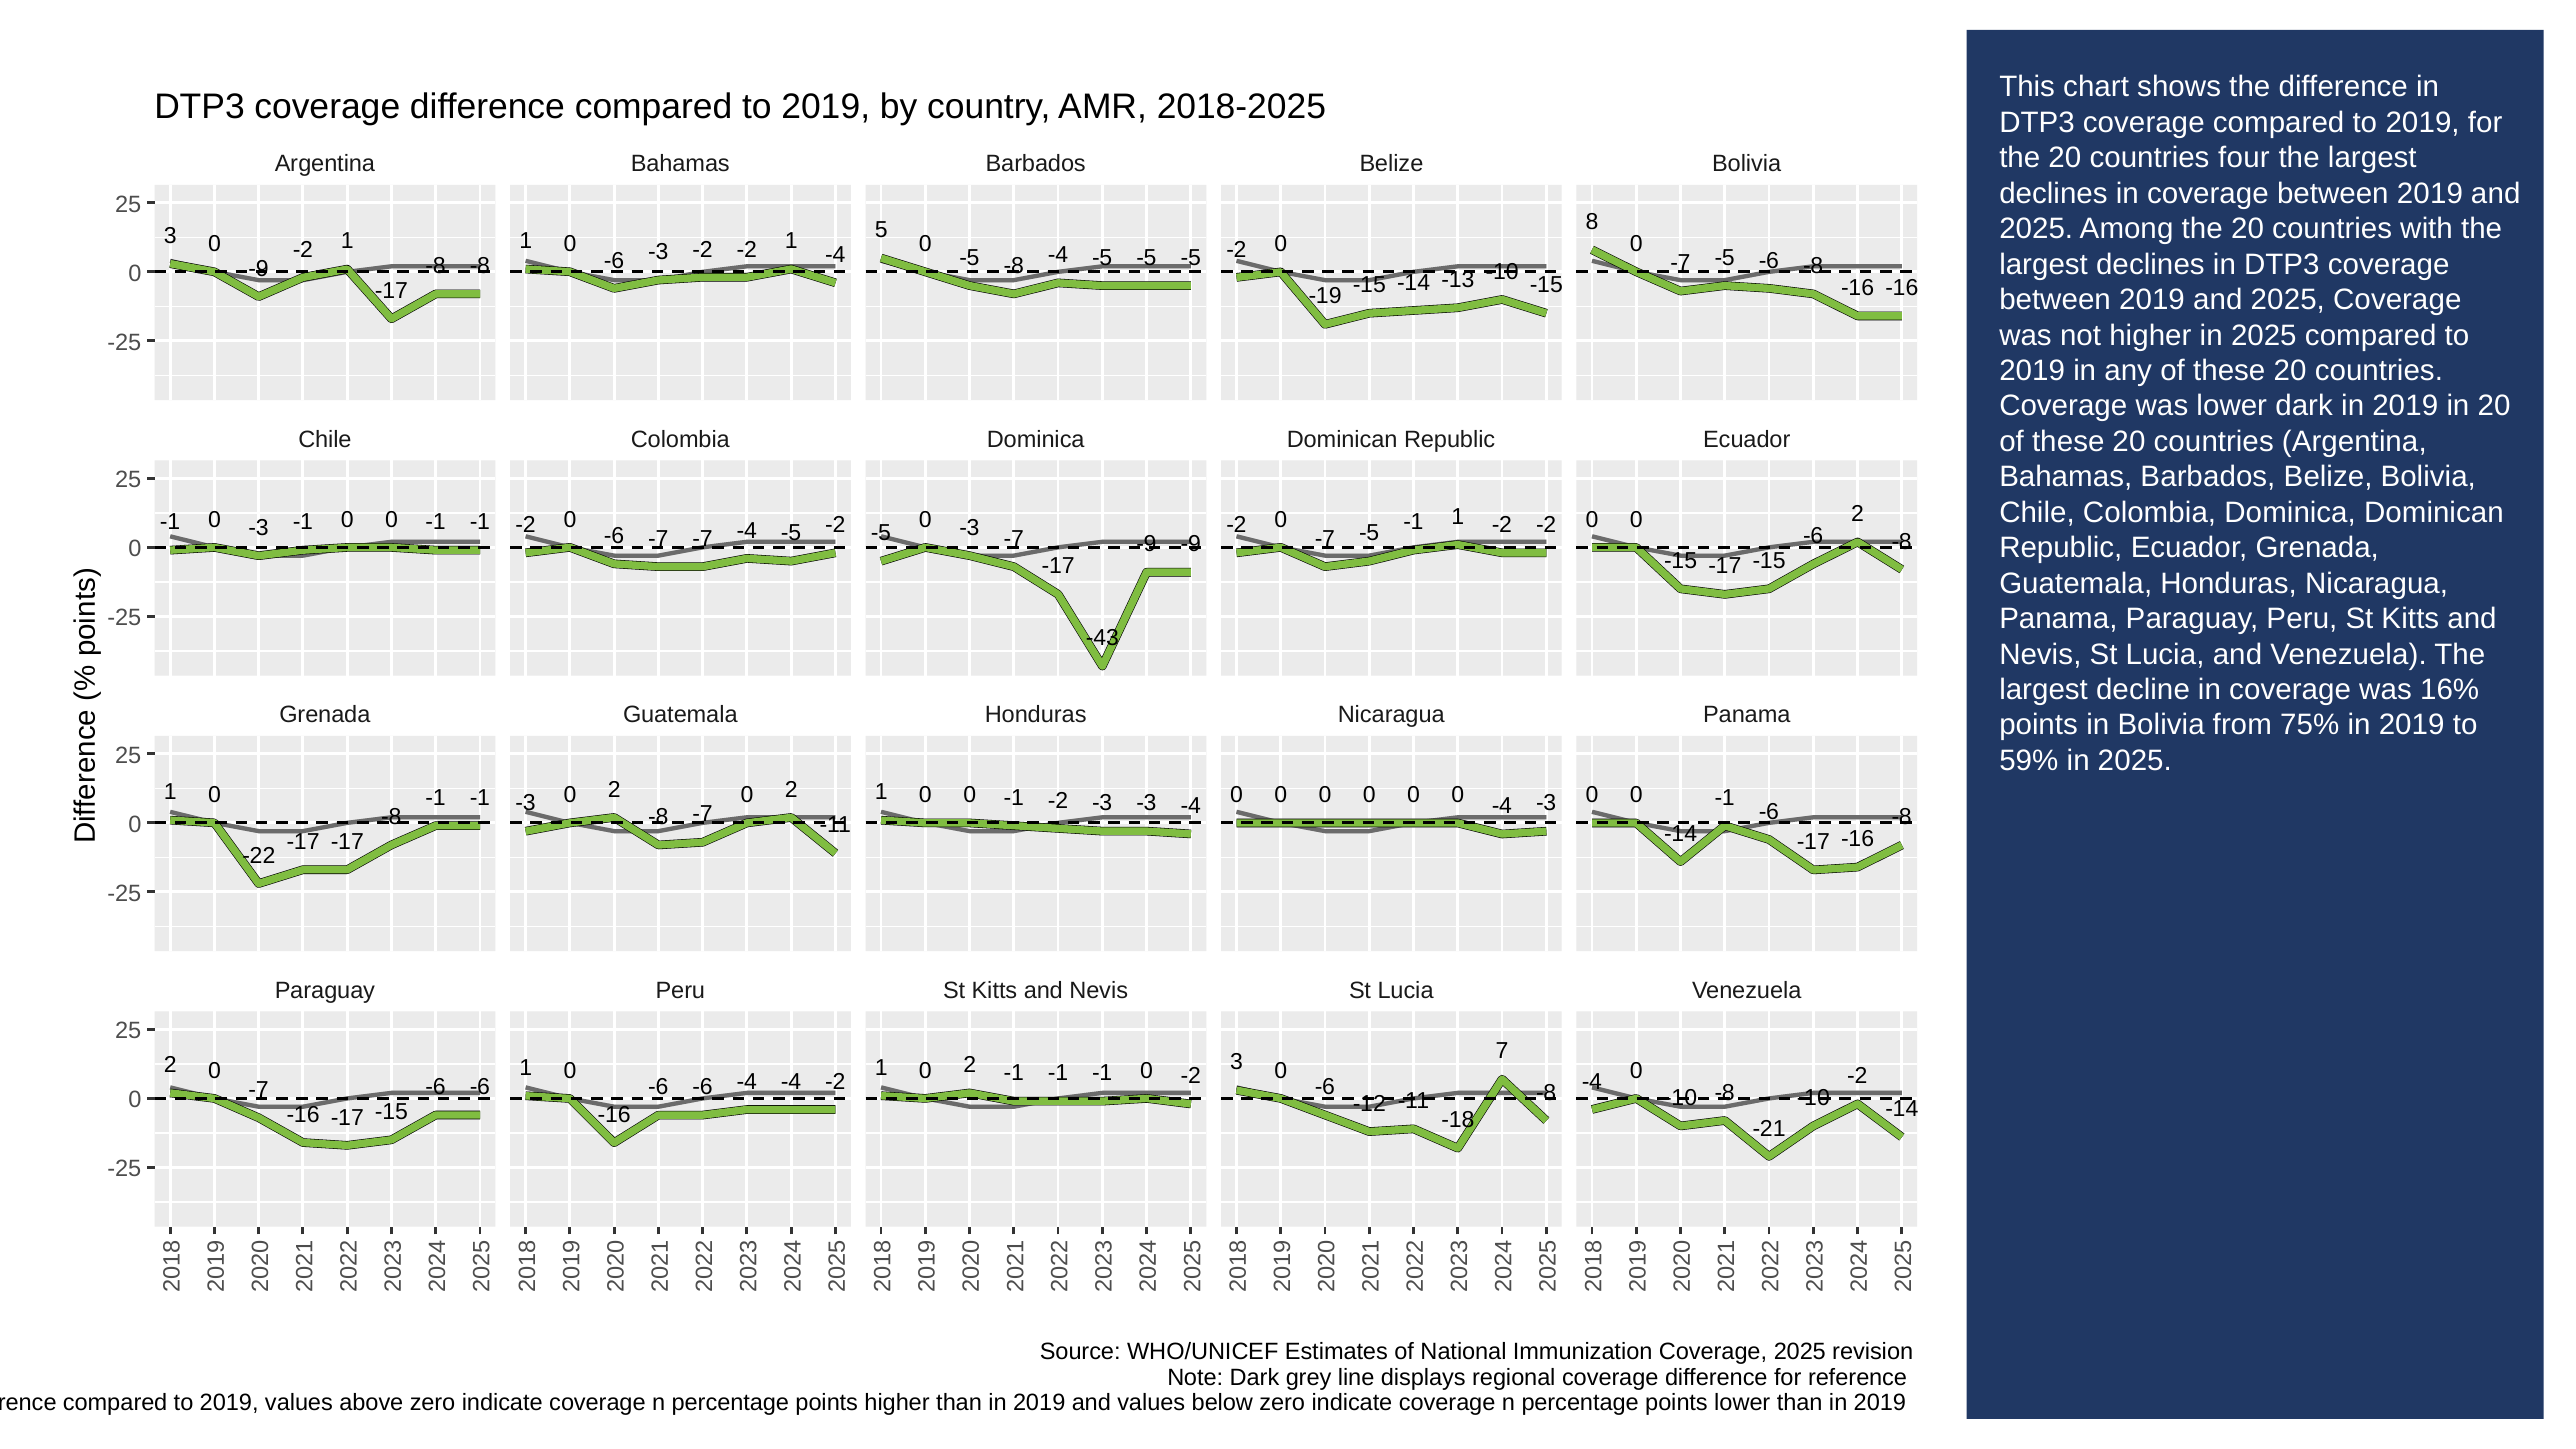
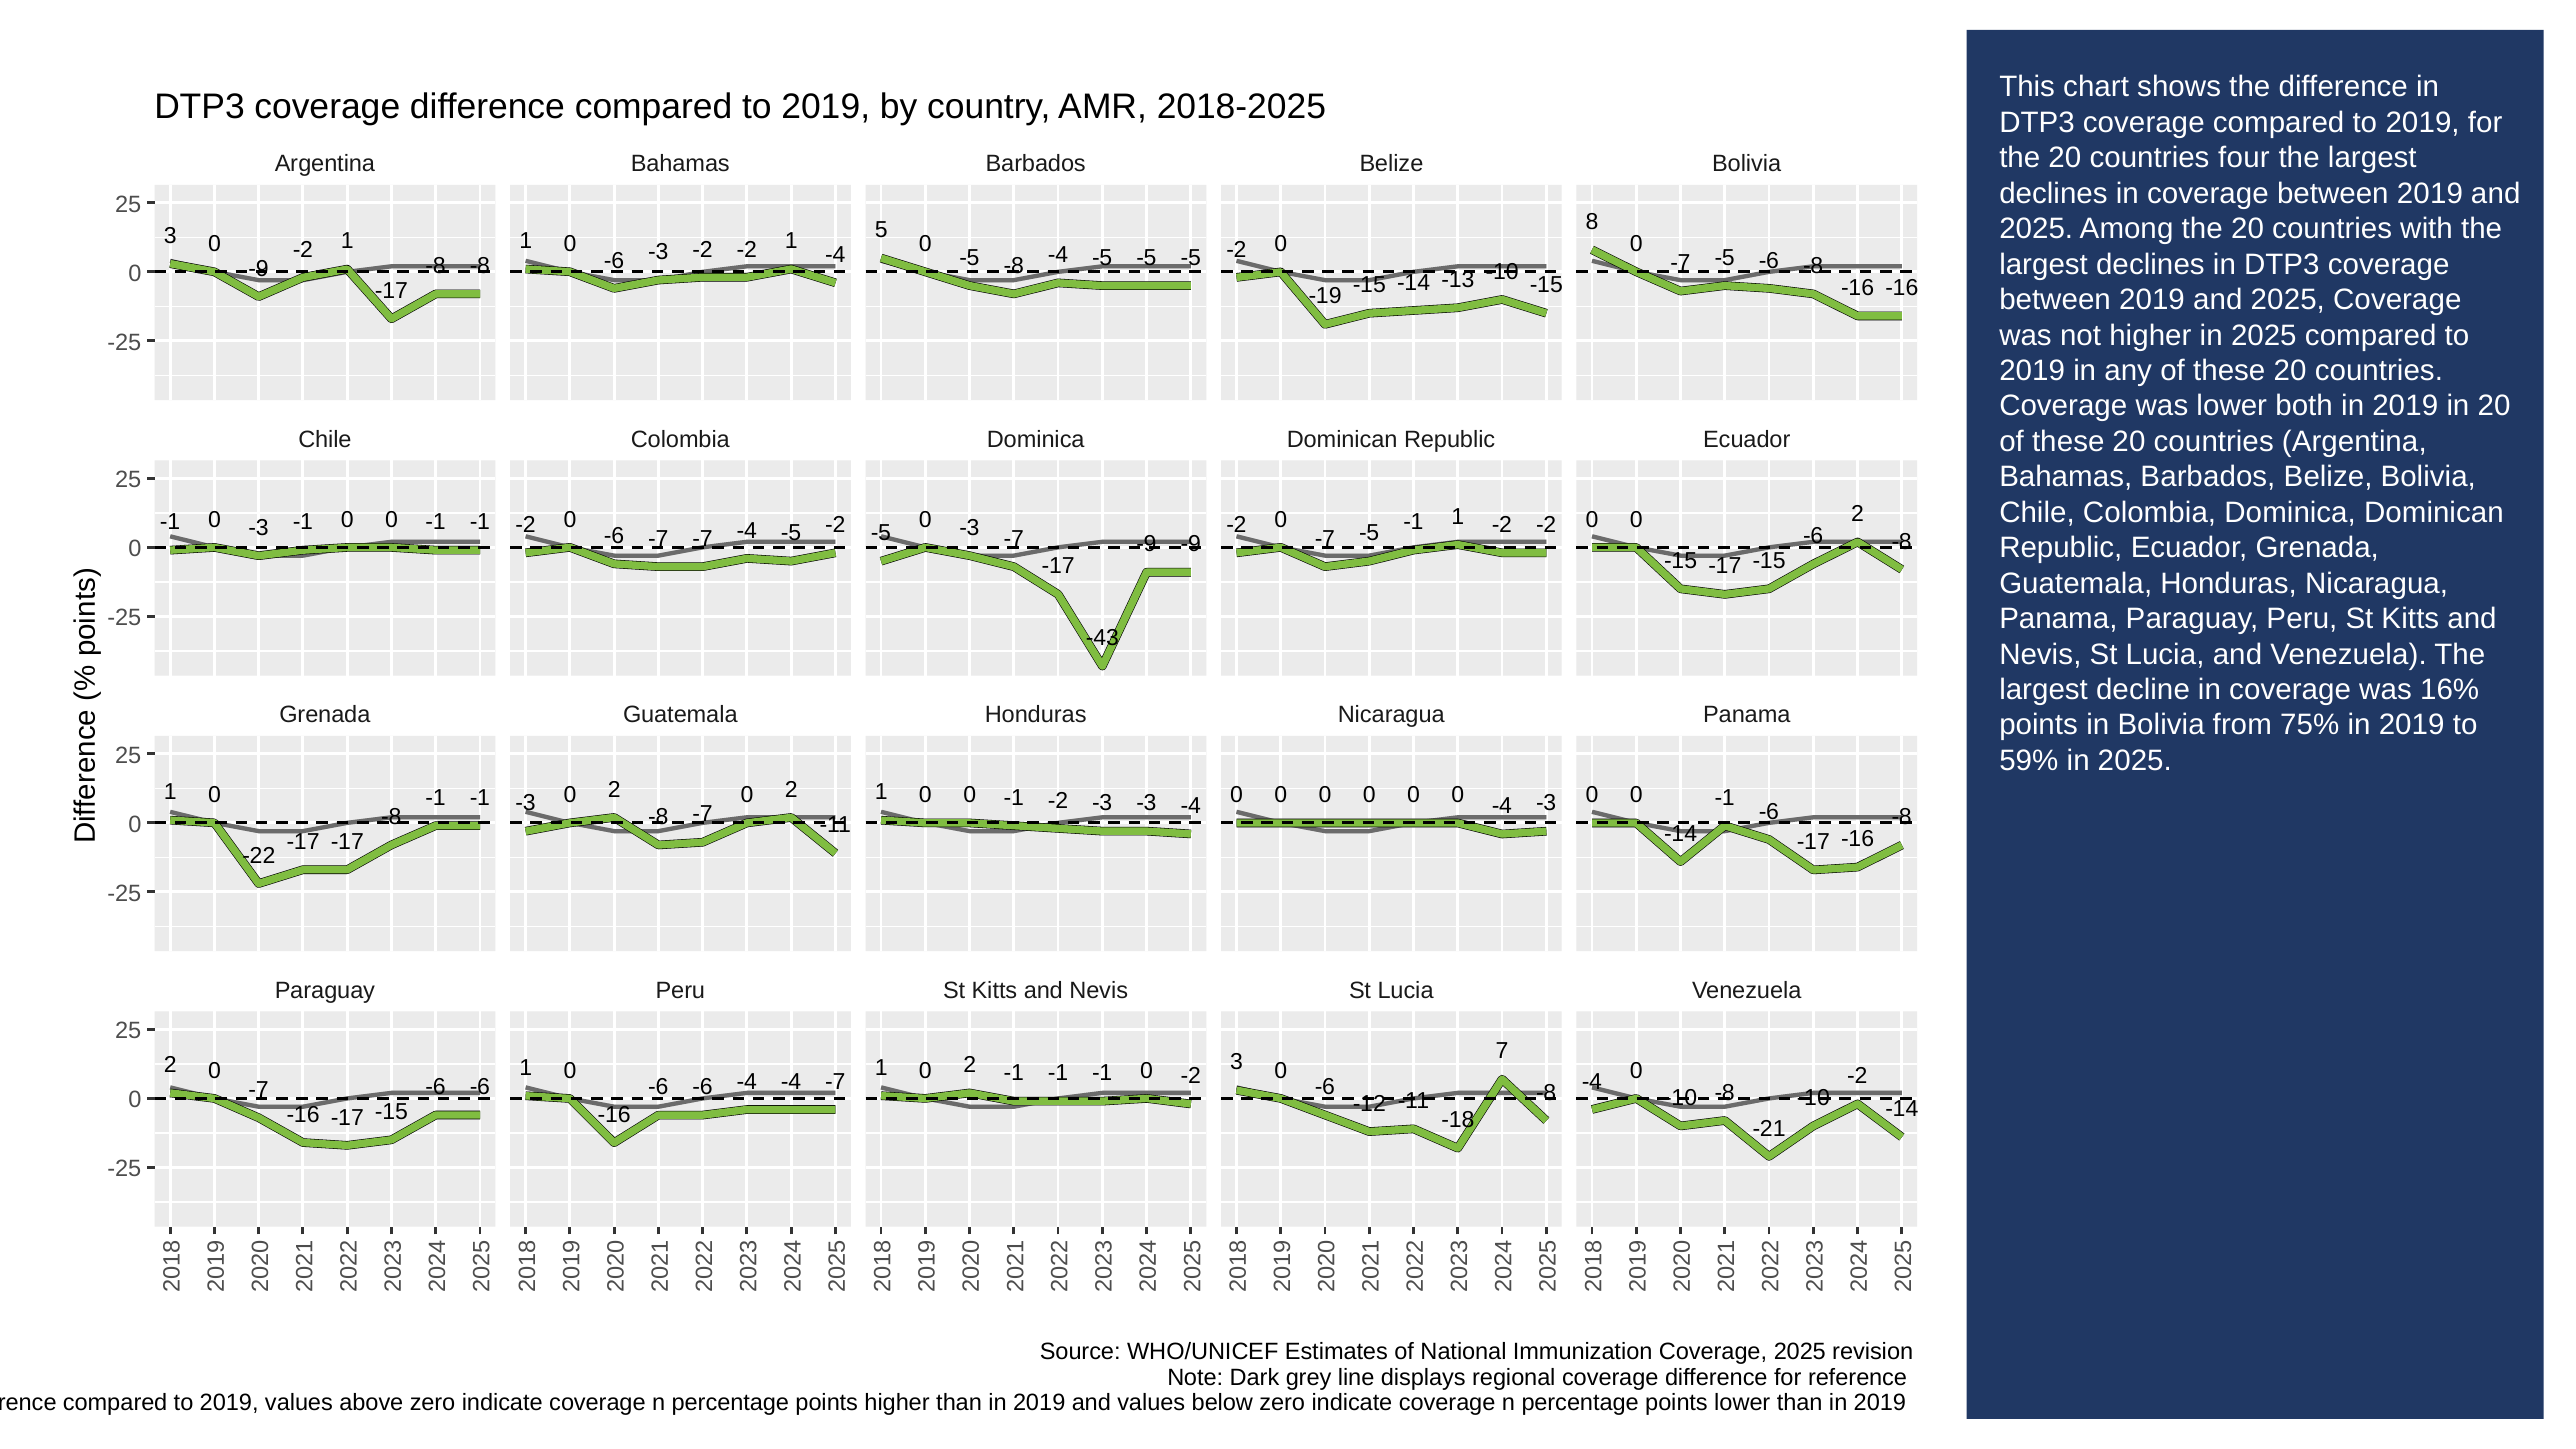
lower dark: dark -> both
-4 -4 -2: -2 -> -7
